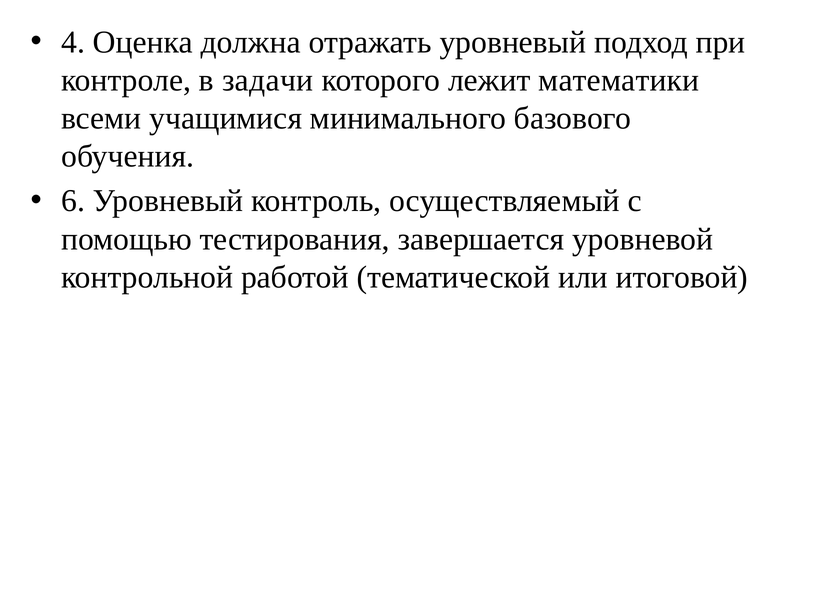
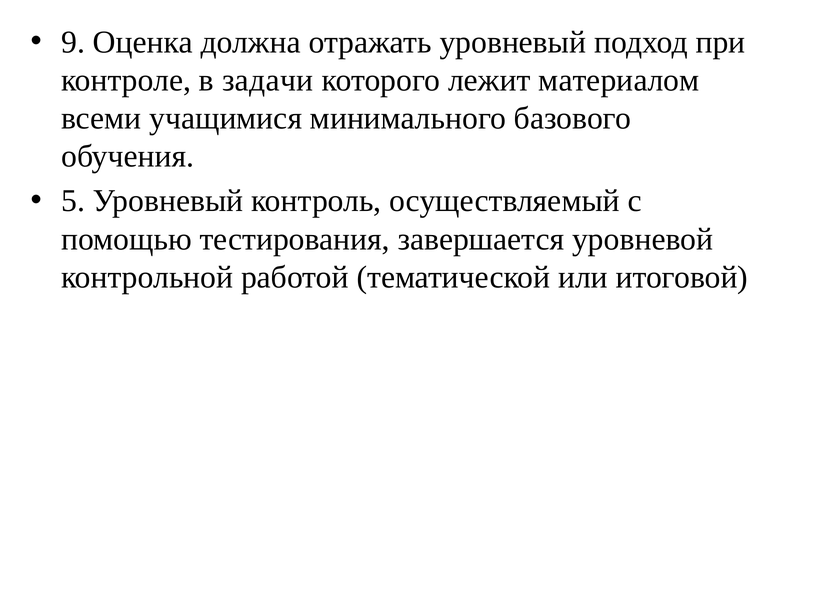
4: 4 -> 9
математики: математики -> материалом
6: 6 -> 5
